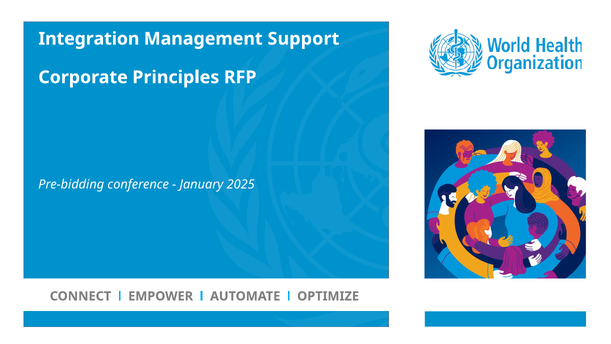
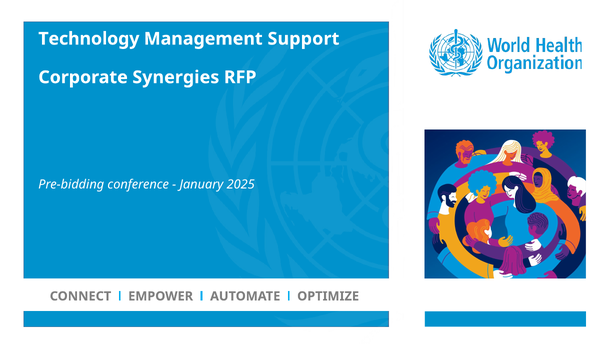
Integration: Integration -> Technology
Principles: Principles -> Synergies
